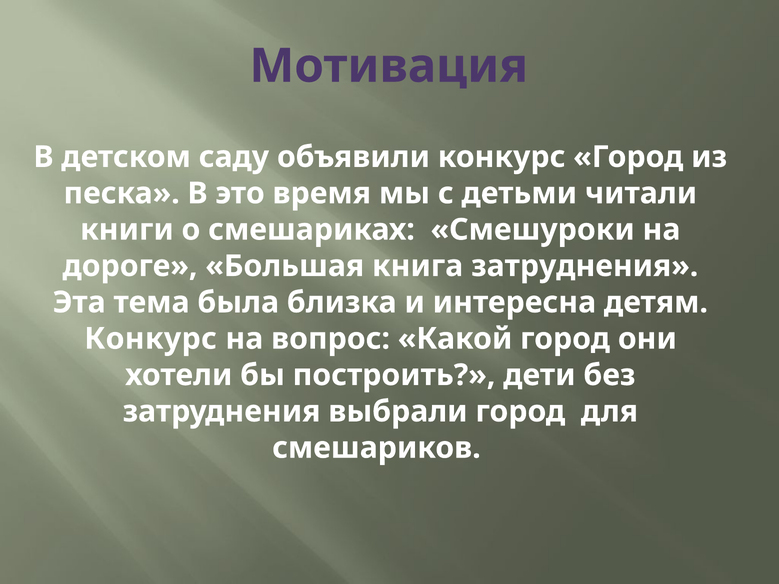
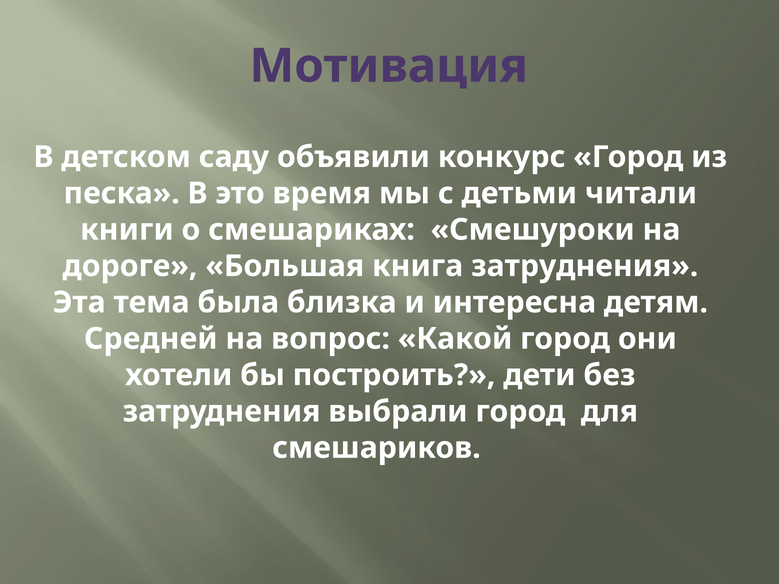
Конкурс at (151, 339): Конкурс -> Средней
